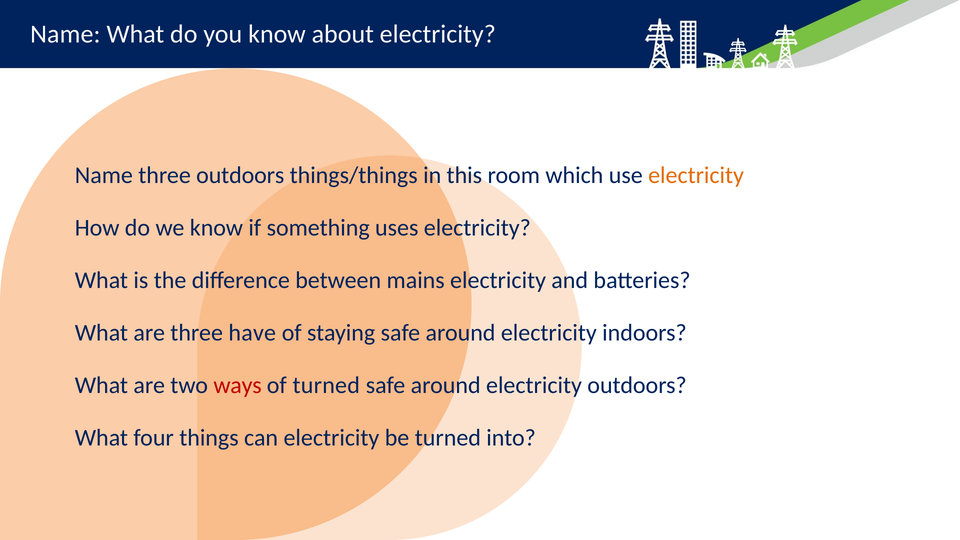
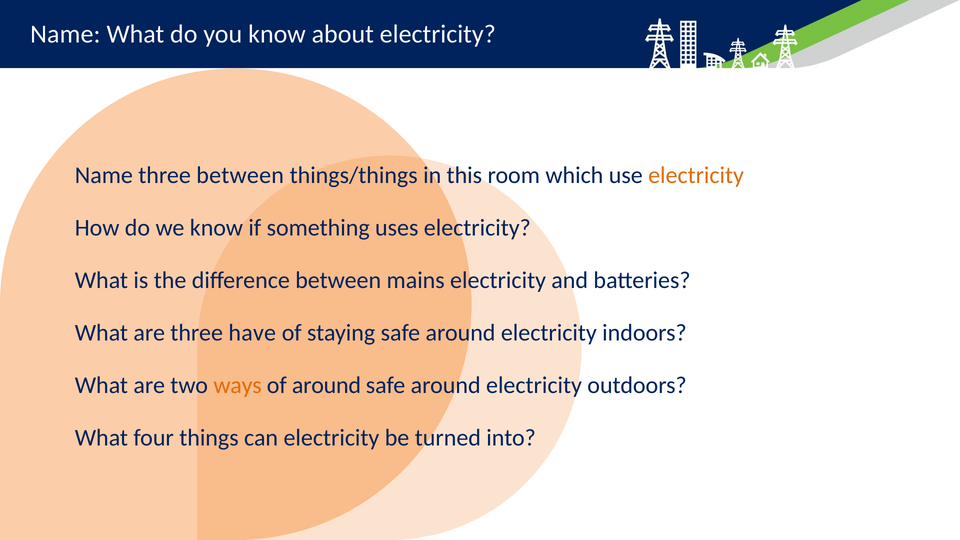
three outdoors: outdoors -> between
ways colour: red -> orange
of turned: turned -> around
